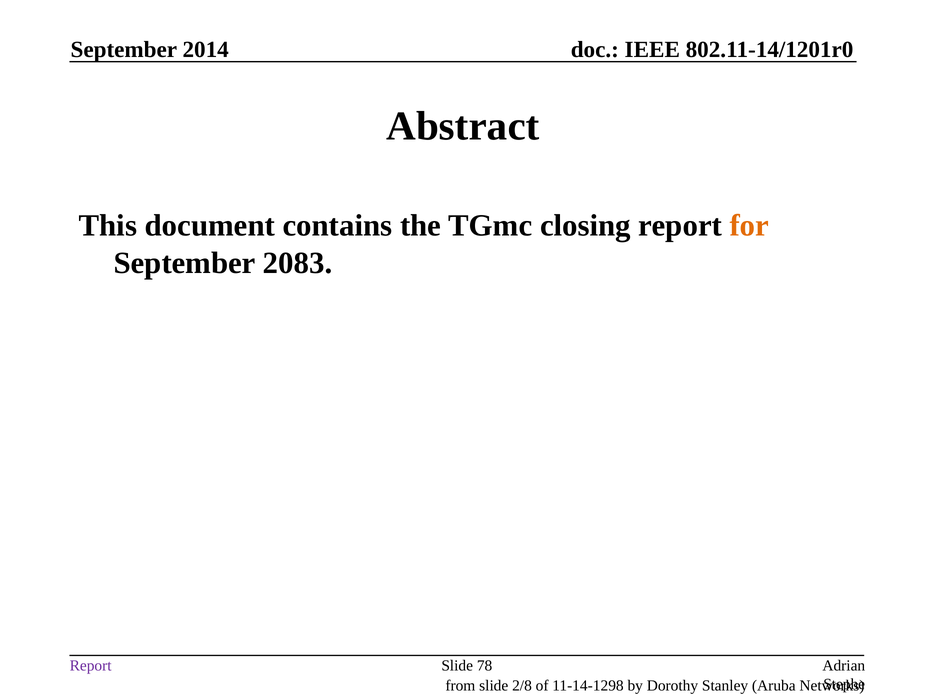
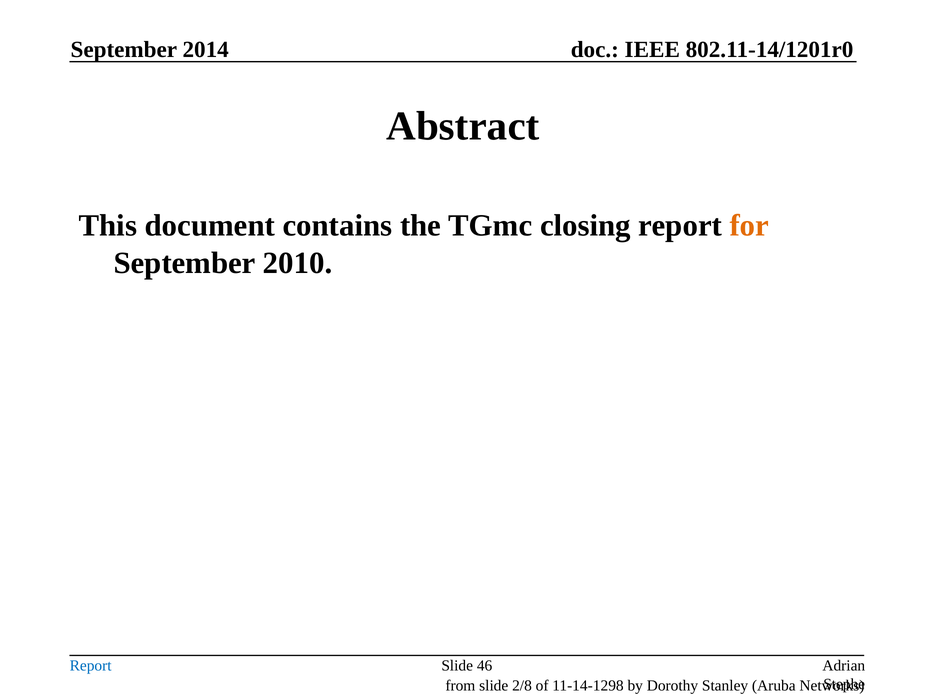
2083: 2083 -> 2010
Report at (91, 666) colour: purple -> blue
78: 78 -> 46
